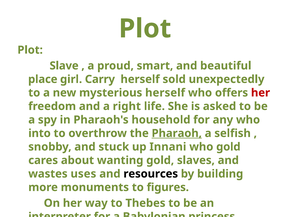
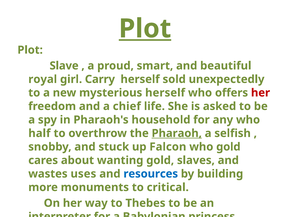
Plot at (145, 29) underline: none -> present
place: place -> royal
right: right -> chief
into: into -> half
up Innani: Innani -> Falcon
resources colour: black -> blue
to figures: figures -> critical
